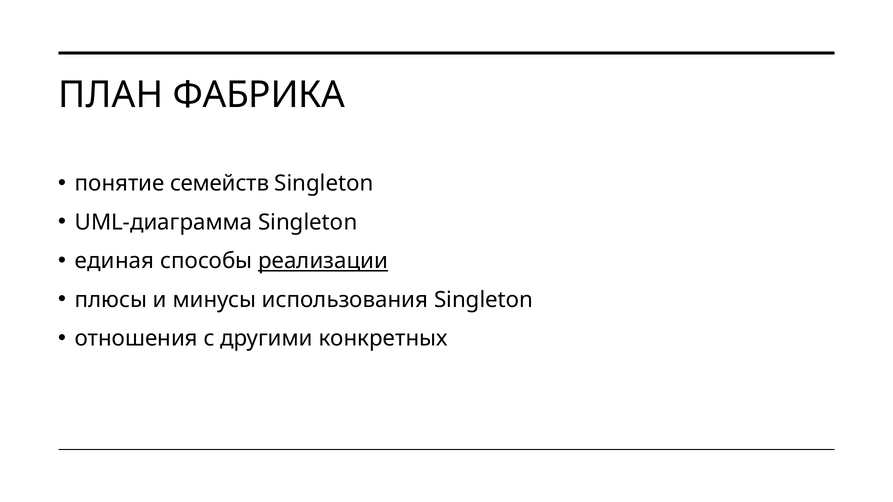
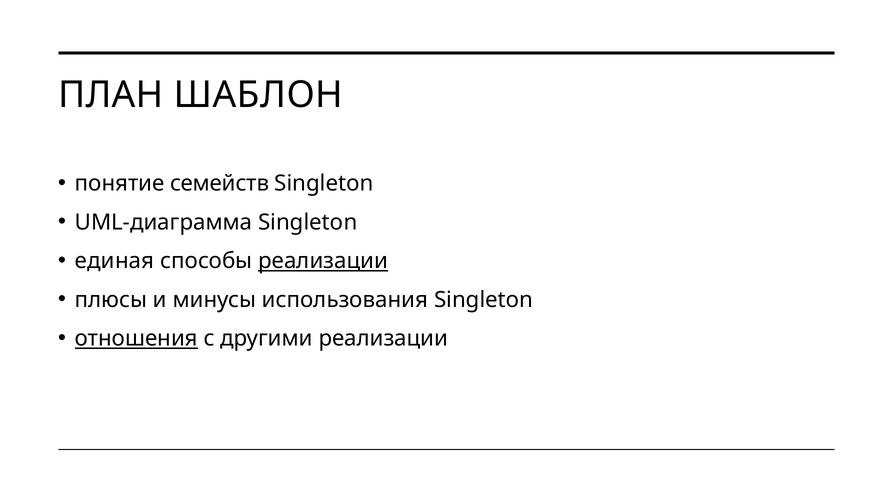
ФАБРИКА: ФАБРИКА -> ШАБЛОН
отношения underline: none -> present
другими конкретных: конкретных -> реализации
